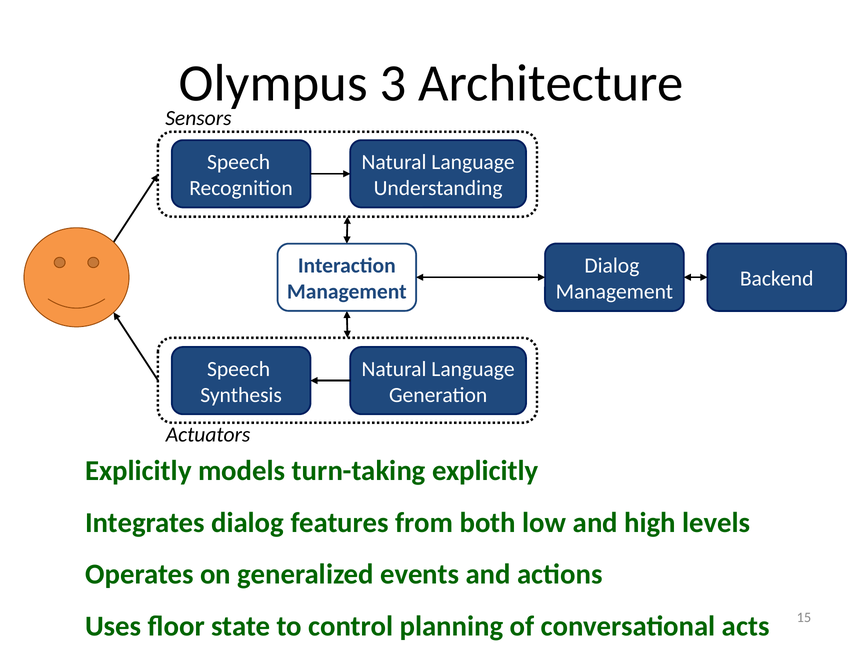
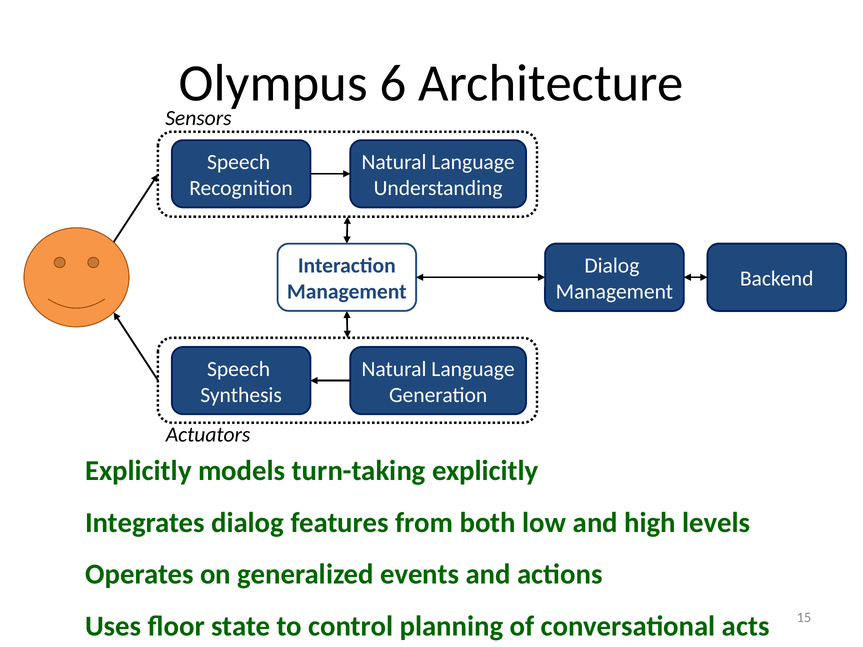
3: 3 -> 6
